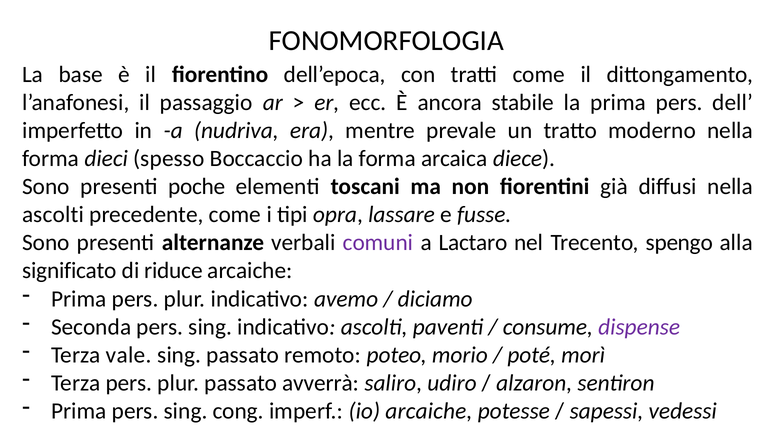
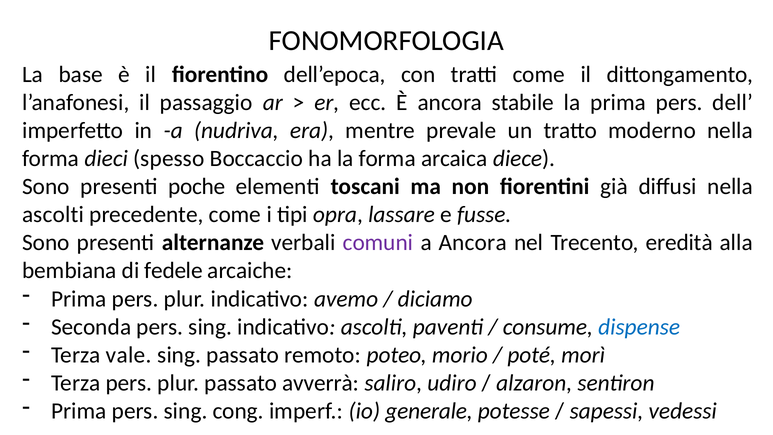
a Lactaro: Lactaro -> Ancora
spengo: spengo -> eredità
significato: significato -> bembiana
riduce: riduce -> fedele
dispense colour: purple -> blue
io arcaiche: arcaiche -> generale
